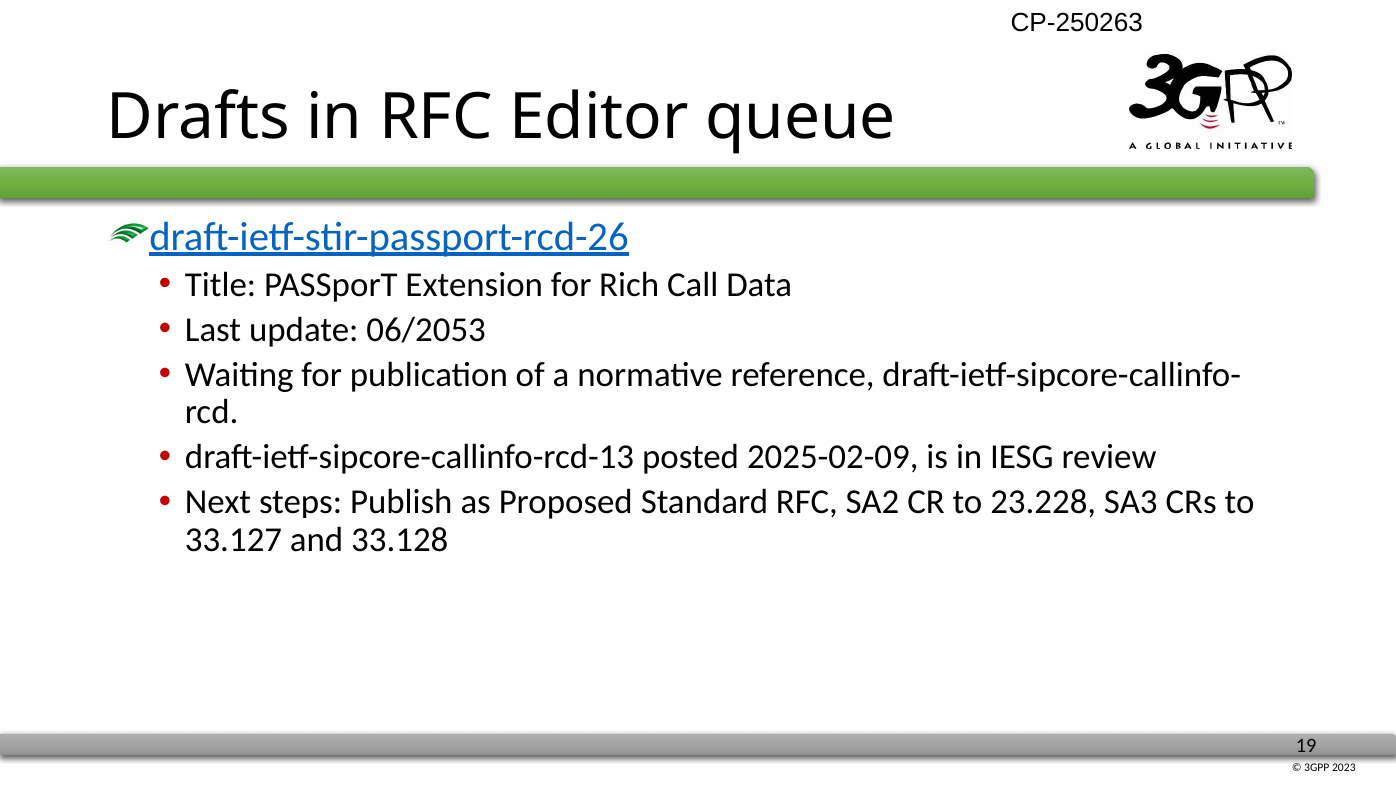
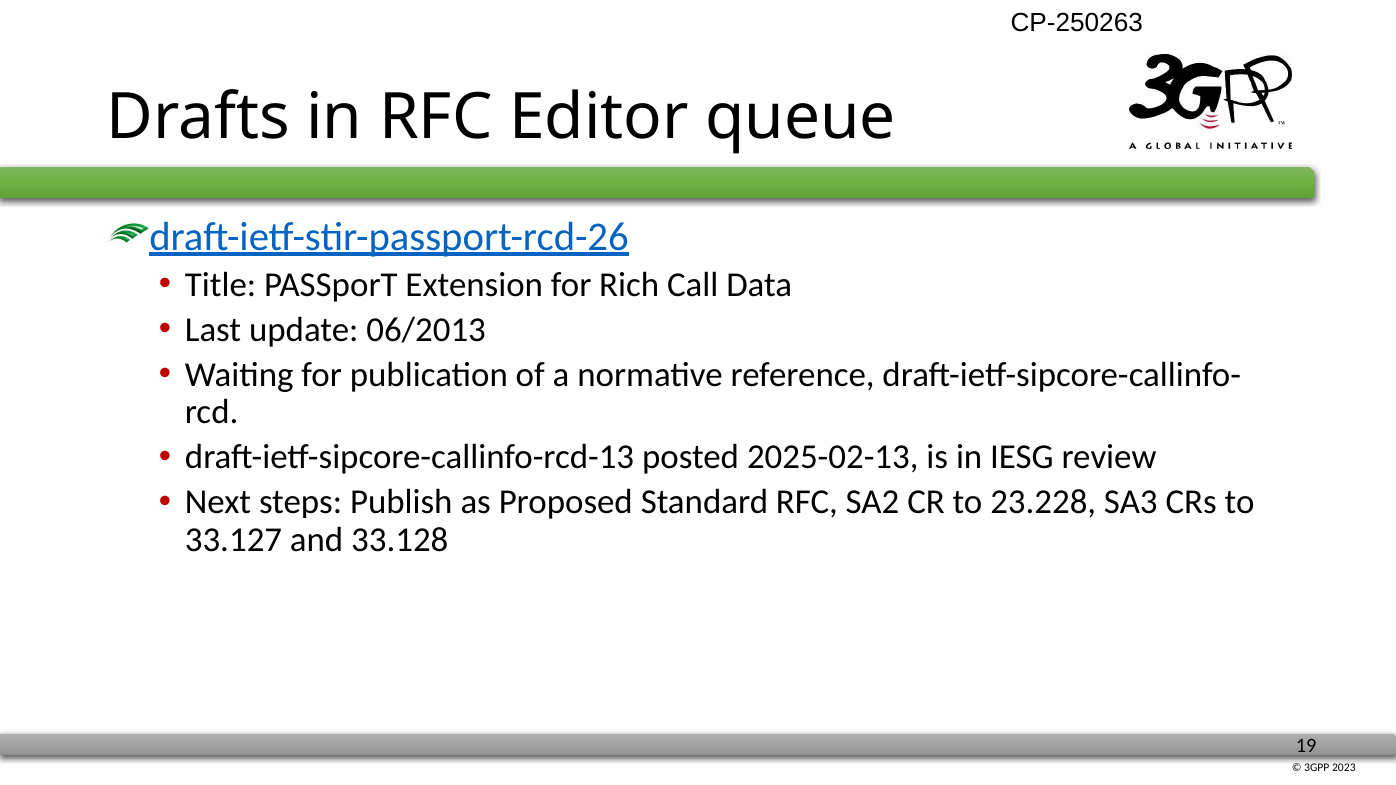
06/2053: 06/2053 -> 06/2013
2025-02-09: 2025-02-09 -> 2025-02-13
